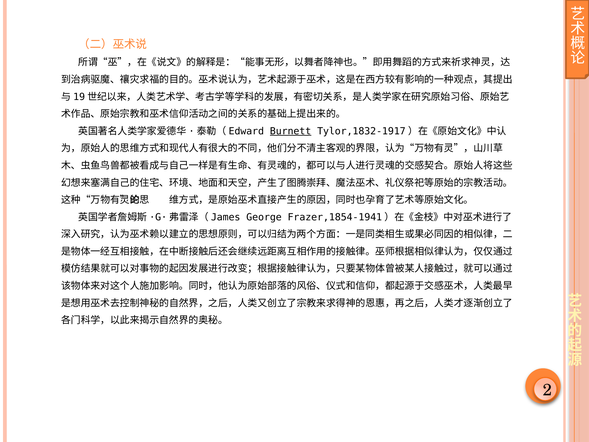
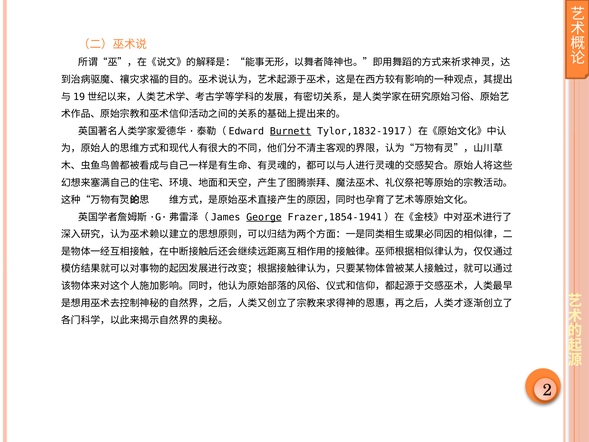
George underline: none -> present
